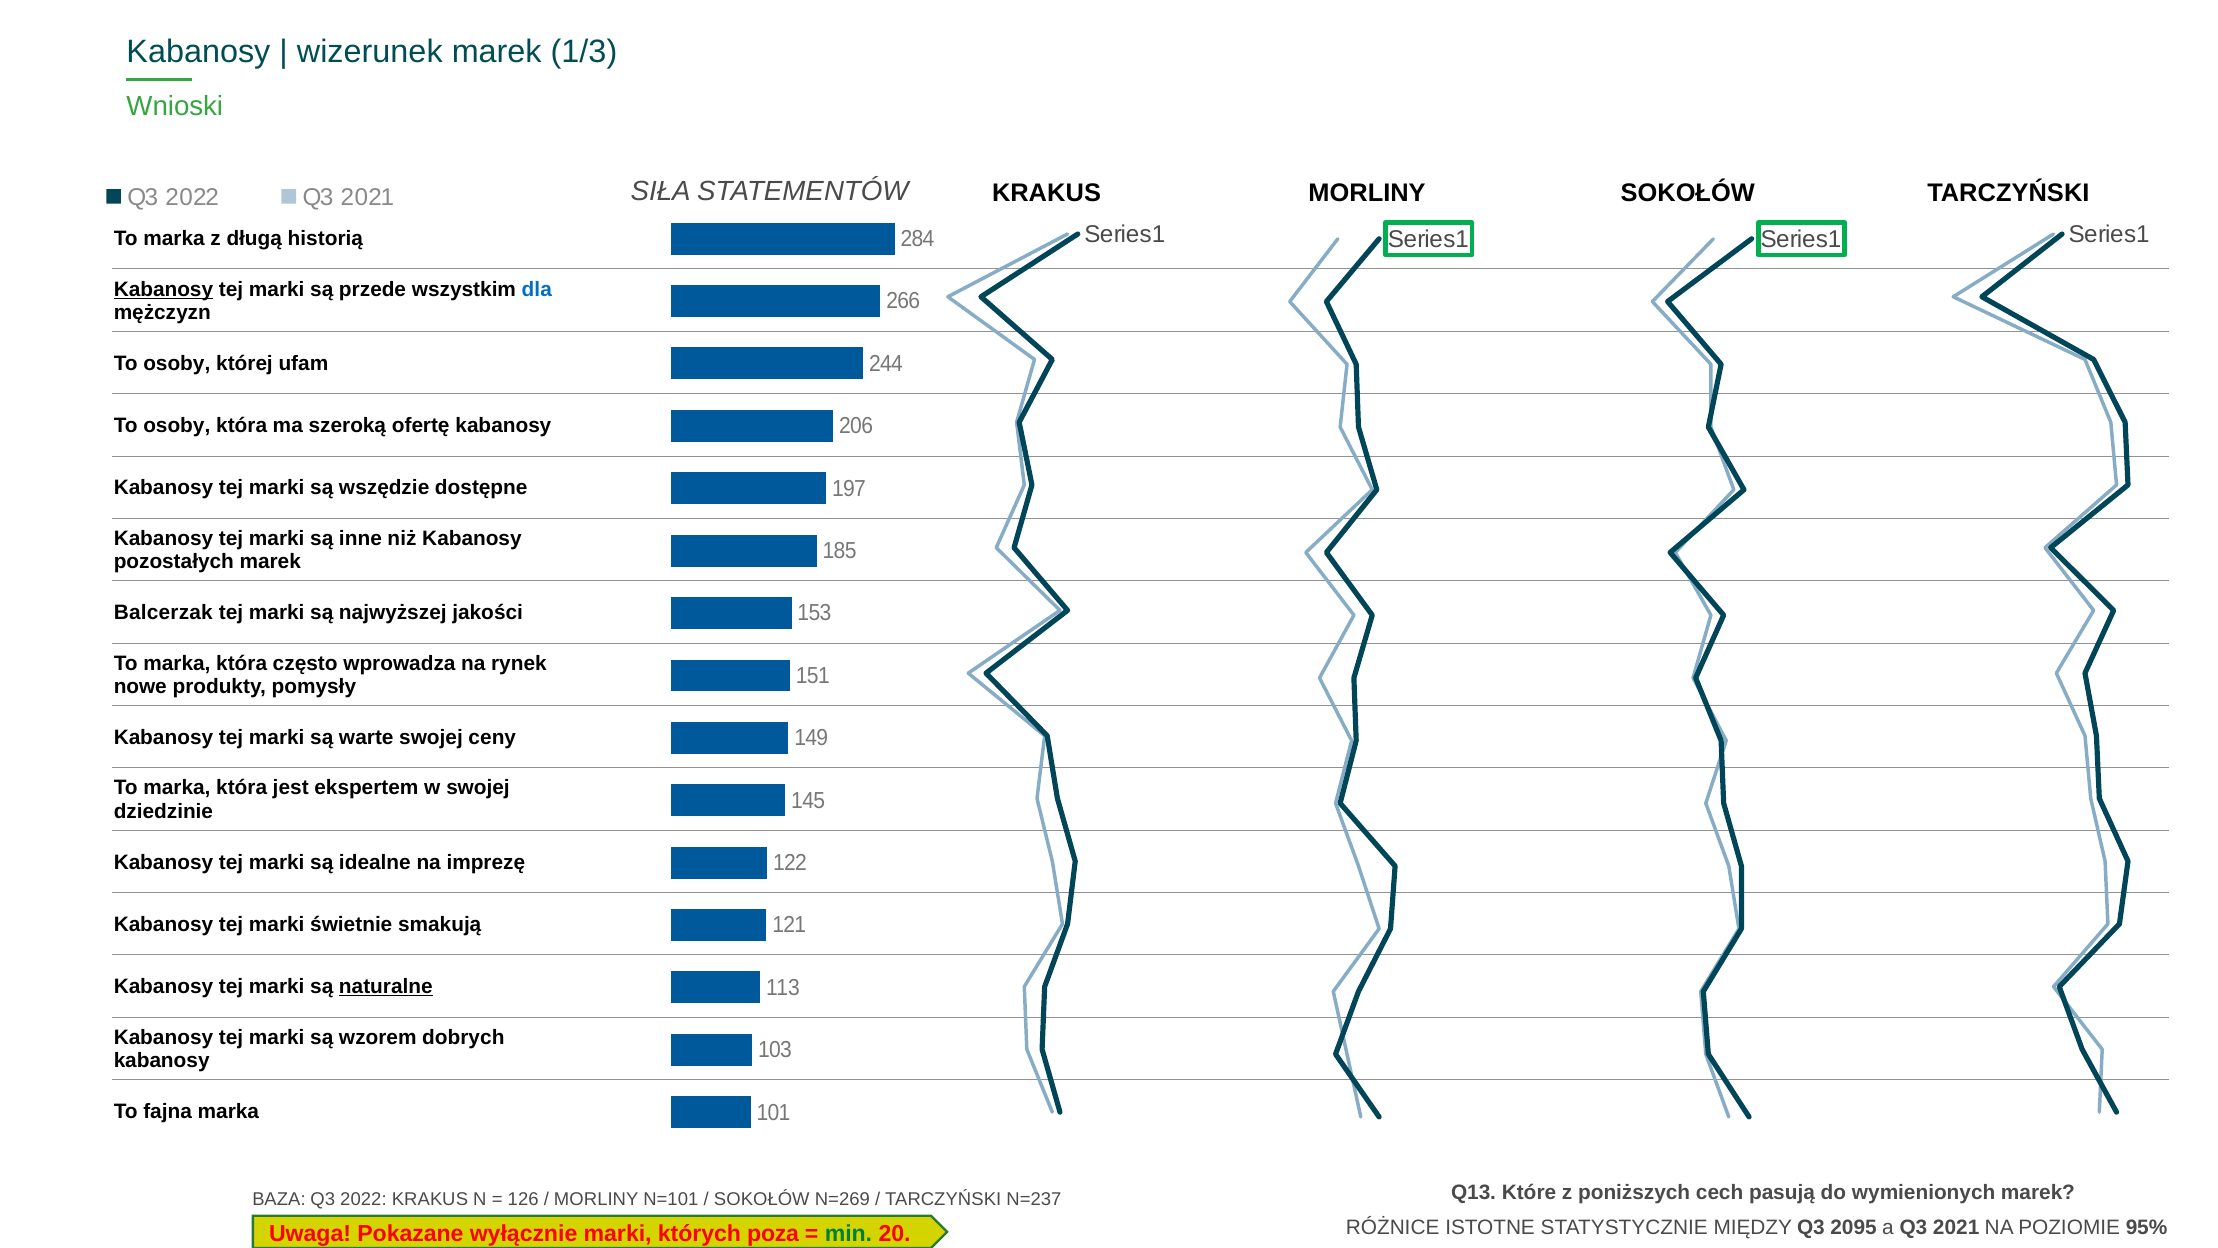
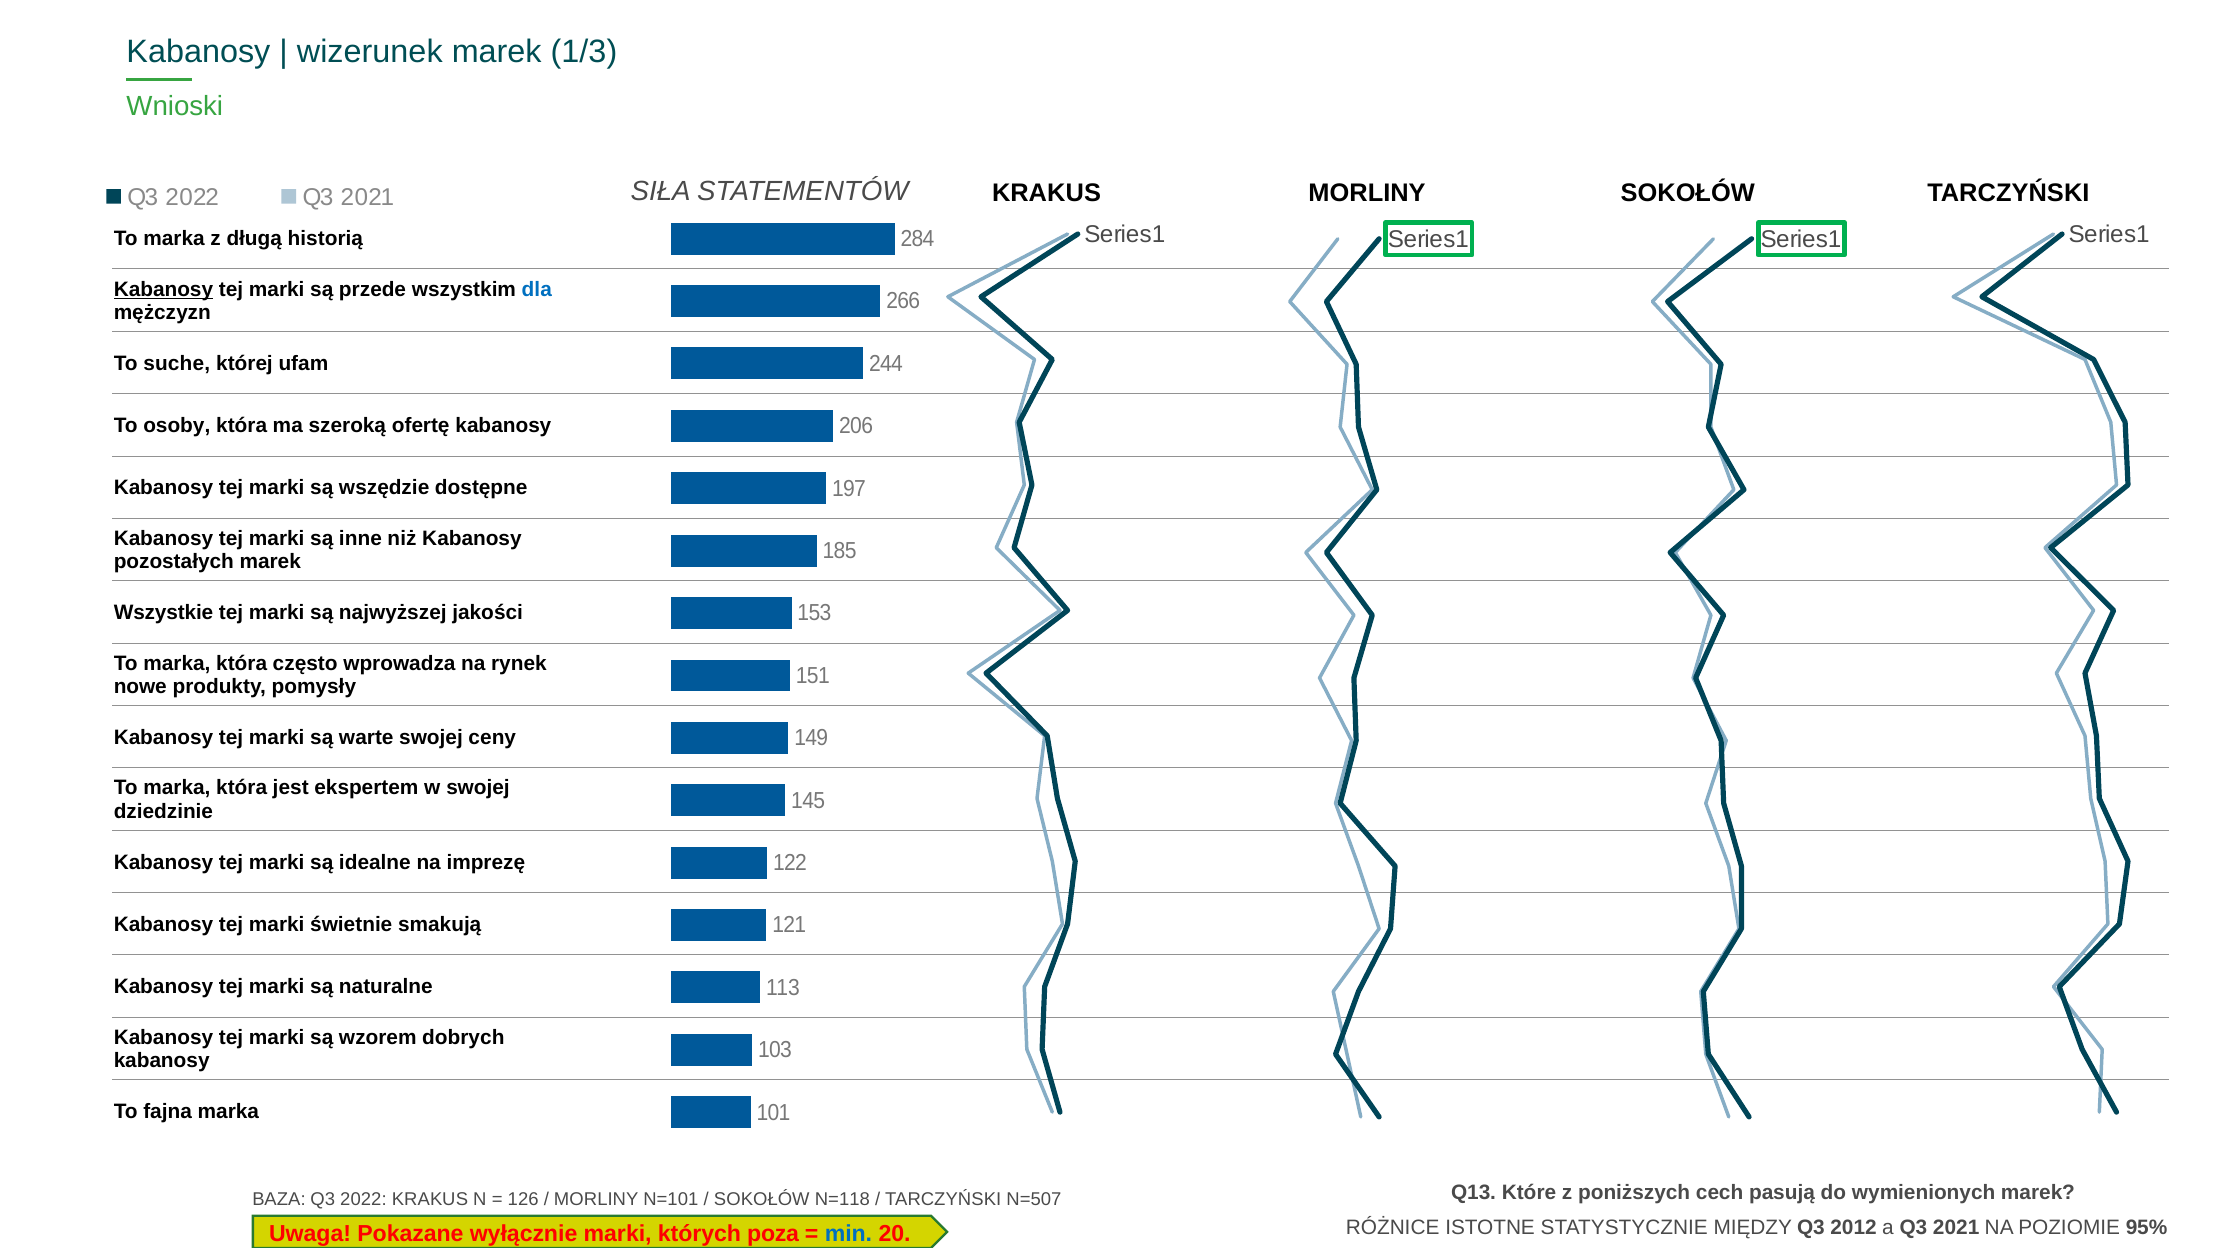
osoby at (177, 363): osoby -> suche
Balcerzak: Balcerzak -> Wszystkie
naturalne underline: present -> none
N=269: N=269 -> N=118
N=237: N=237 -> N=507
2095: 2095 -> 2012
min colour: green -> blue
